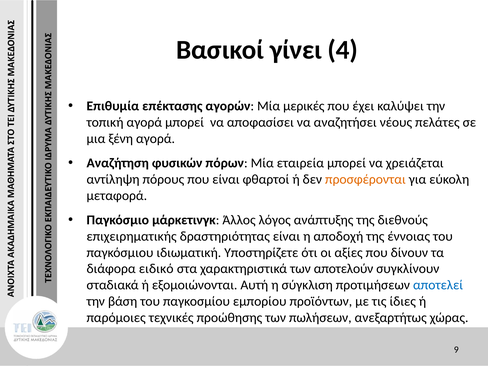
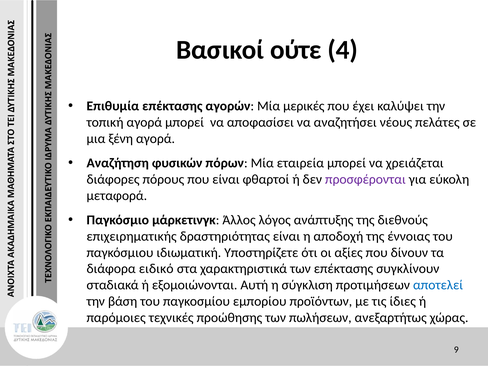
γίνει: γίνει -> ούτε
αντίληψη: αντίληψη -> διάφορες
προσφέρονται colour: orange -> purple
των αποτελούν: αποτελούν -> επέκτασης
